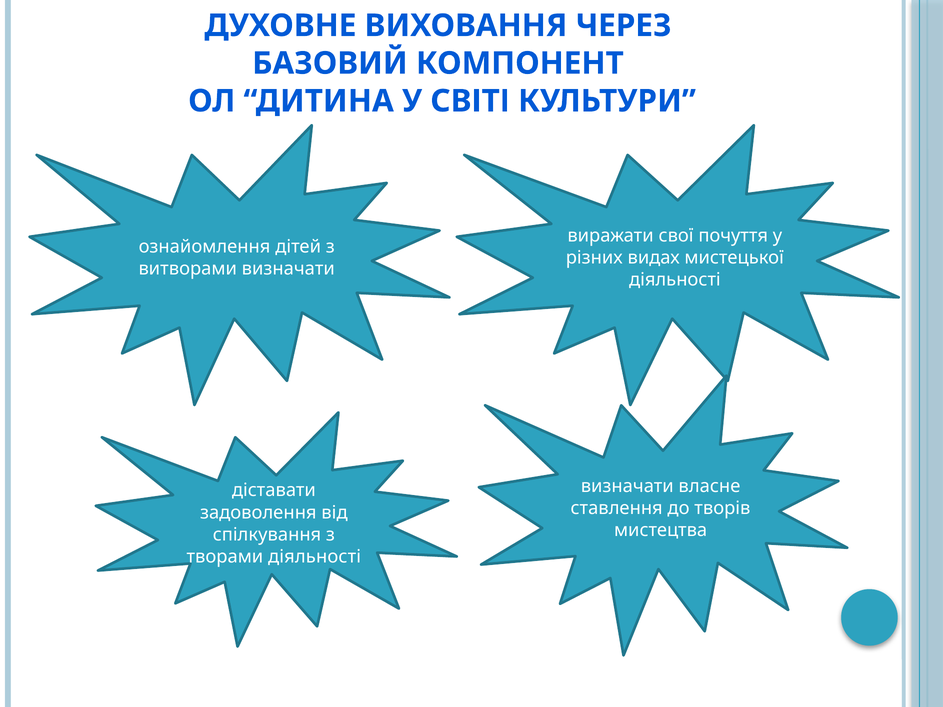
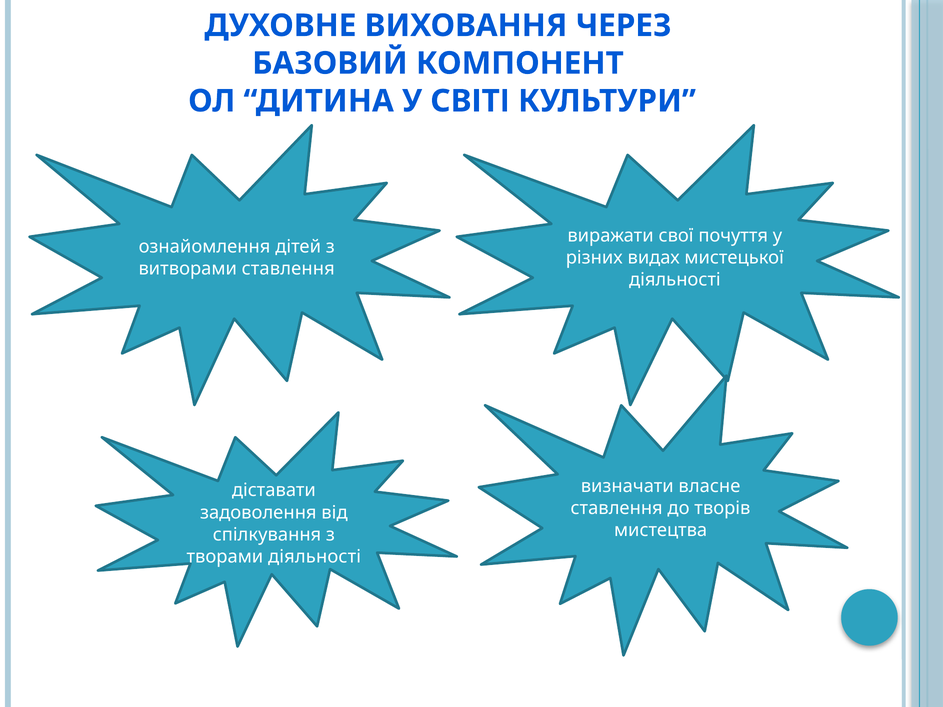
витворами визначати: визначати -> ставлення
